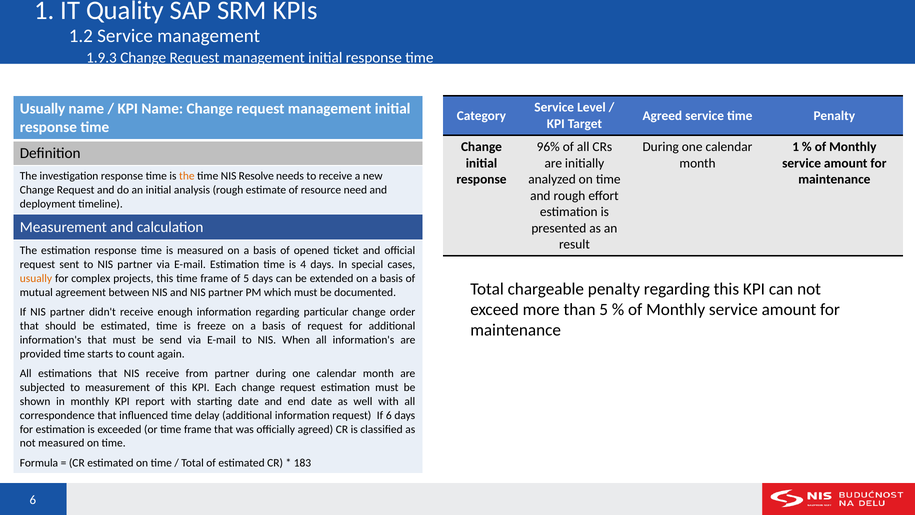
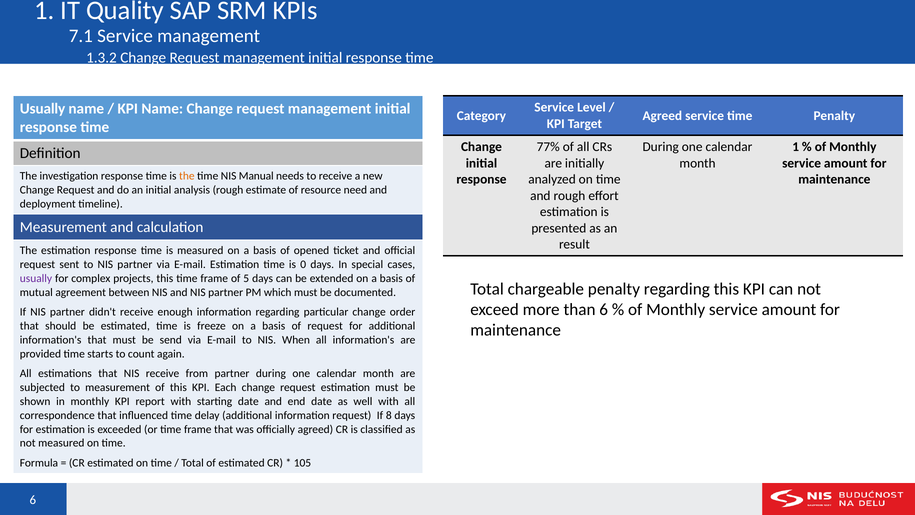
1.2: 1.2 -> 7.1
1.9.3: 1.9.3 -> 1.3.2
96%: 96% -> 77%
Resolve: Resolve -> Manual
4: 4 -> 0
usually at (36, 278) colour: orange -> purple
than 5: 5 -> 6
If 6: 6 -> 8
183: 183 -> 105
